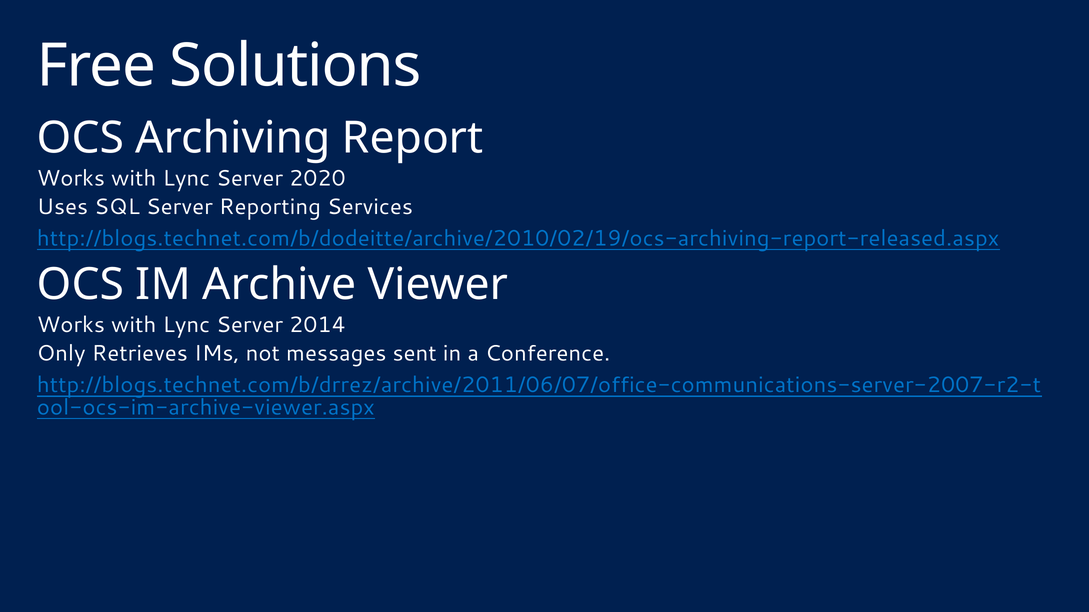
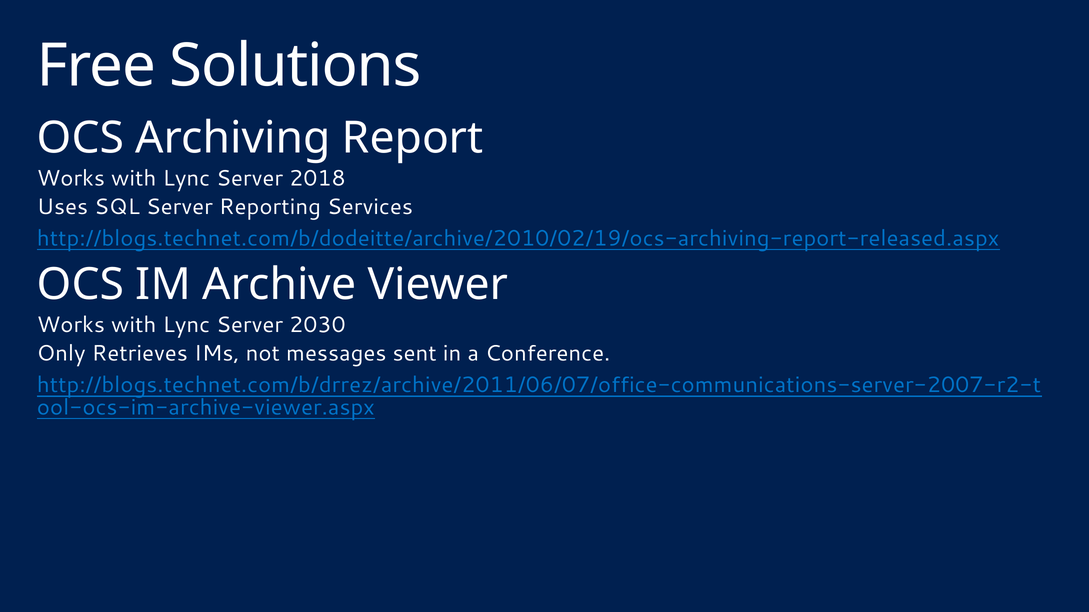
2020: 2020 -> 2018
2014: 2014 -> 2030
